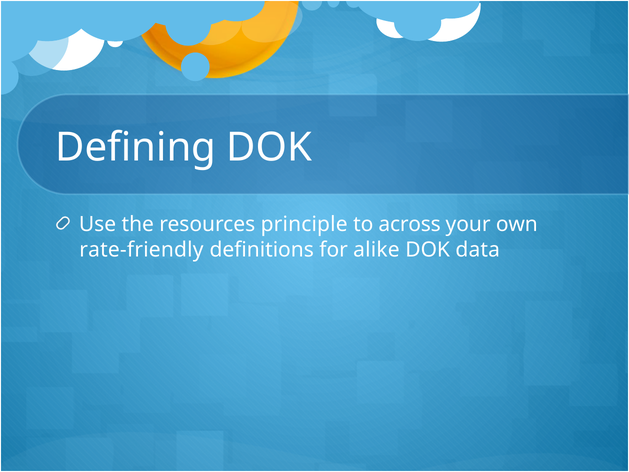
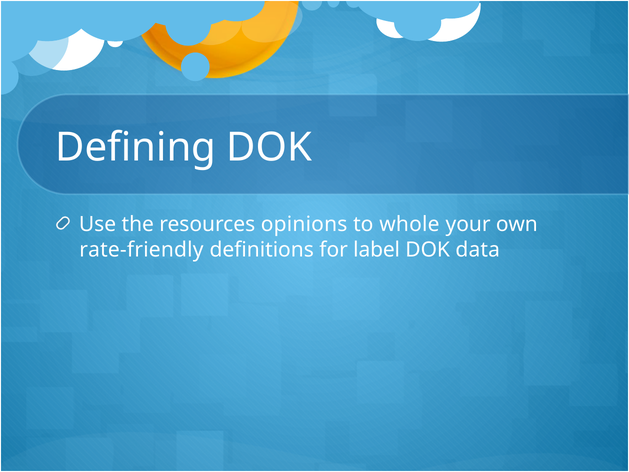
principle: principle -> opinions
across: across -> whole
alike: alike -> label
